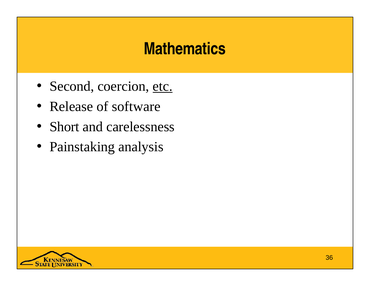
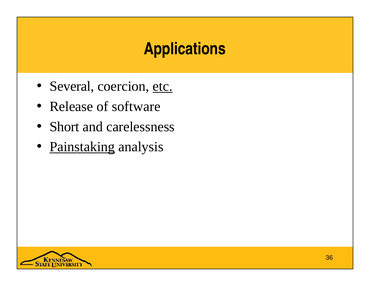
Mathematics: Mathematics -> Applications
Second: Second -> Several
Painstaking underline: none -> present
